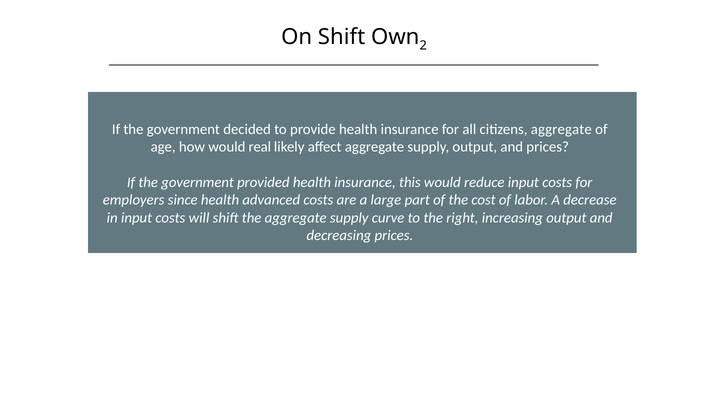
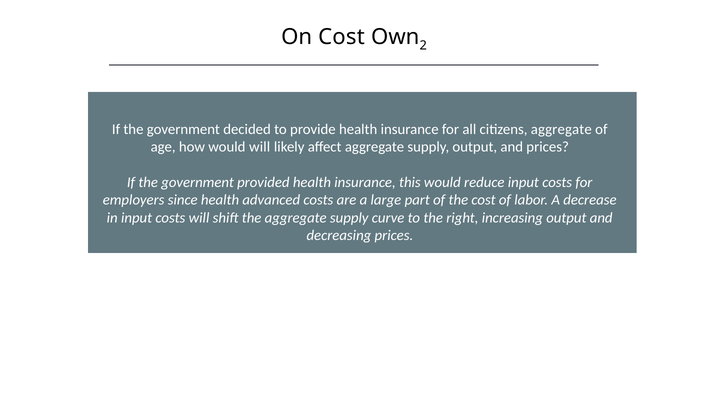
On Shift: Shift -> Cost
would real: real -> will
